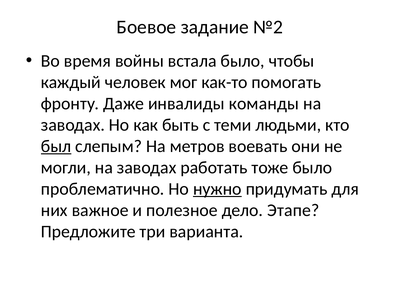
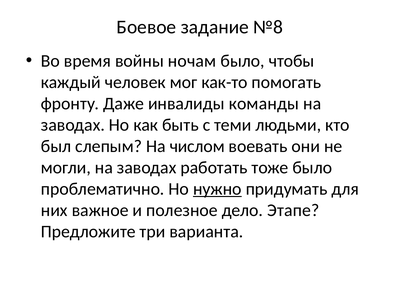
№2: №2 -> №8
встала: встала -> ночам
был underline: present -> none
метров: метров -> числом
